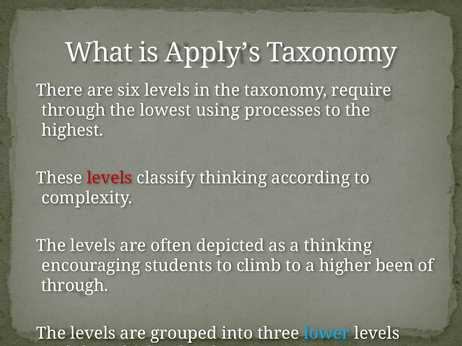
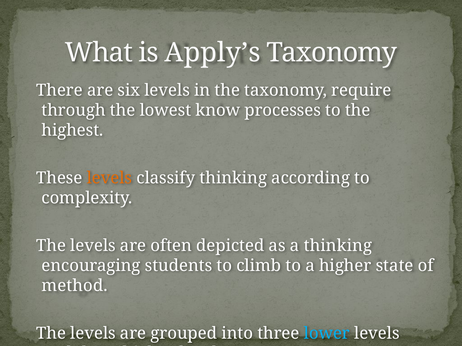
using: using -> know
levels at (109, 178) colour: red -> orange
been: been -> state
through at (75, 286): through -> method
